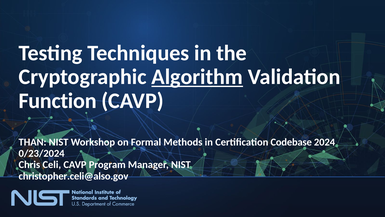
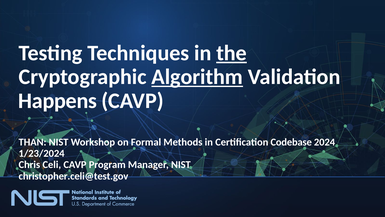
the underline: none -> present
Function: Function -> Happens
0/23/2024: 0/23/2024 -> 1/23/2024
christopher.celi@also.gov: christopher.celi@also.gov -> christopher.celi@test.gov
